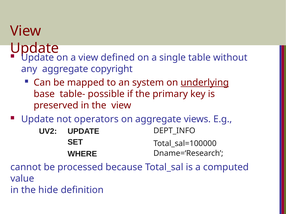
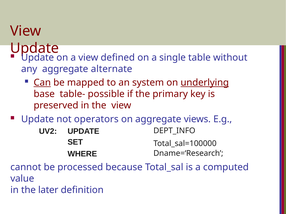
copyright: copyright -> alternate
Can underline: none -> present
hide: hide -> later
